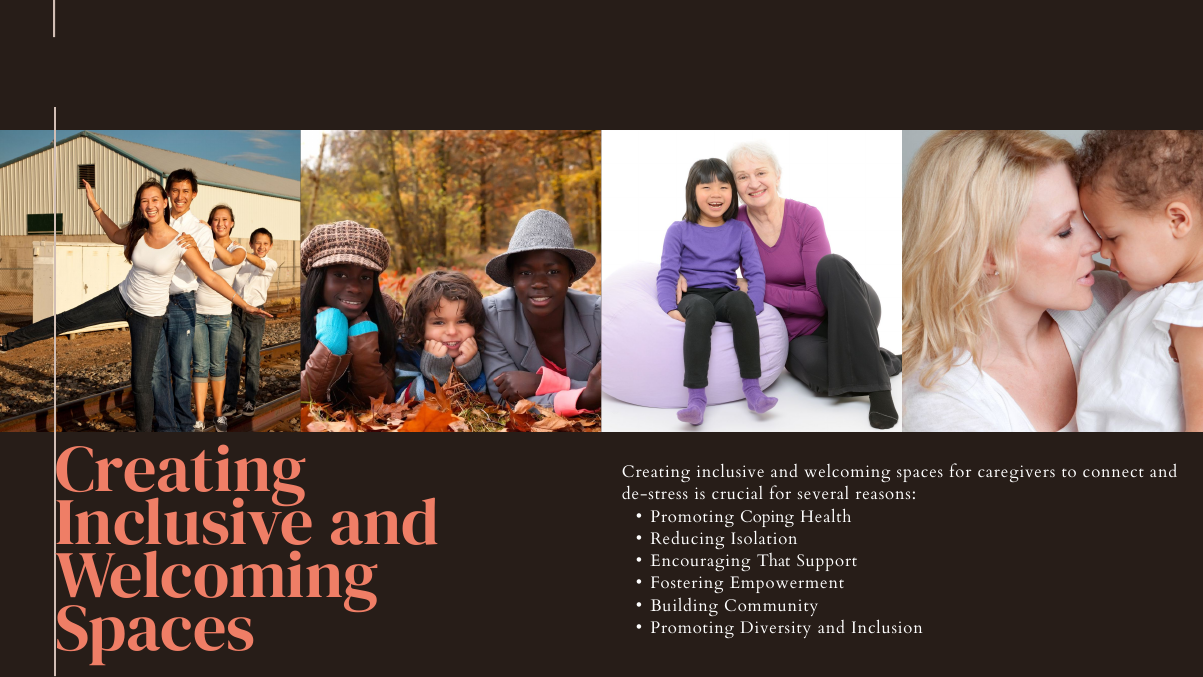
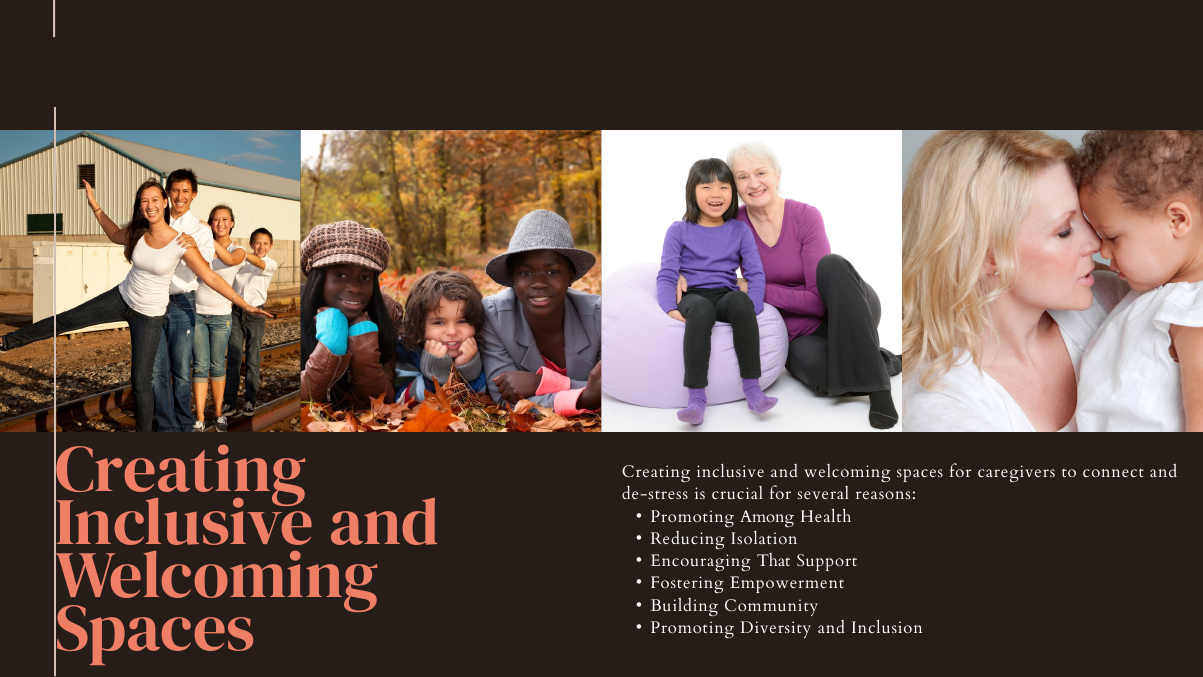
Coping: Coping -> Among
